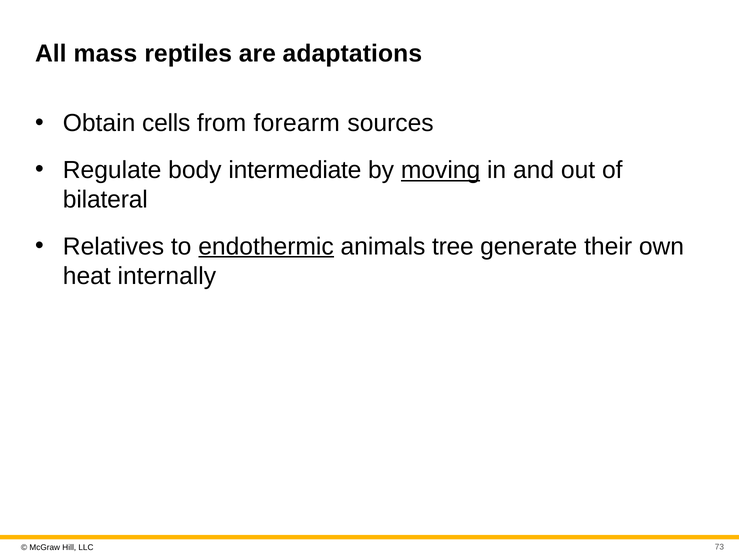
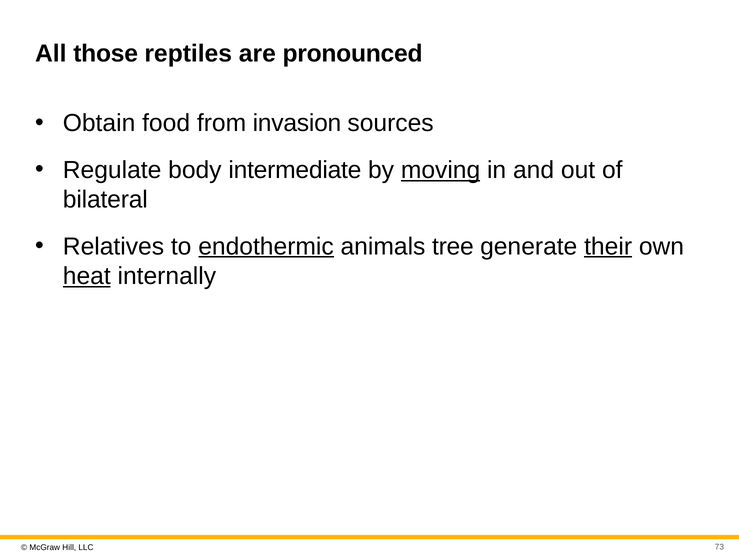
mass: mass -> those
adaptations: adaptations -> pronounced
cells: cells -> food
forearm: forearm -> invasion
their underline: none -> present
heat underline: none -> present
